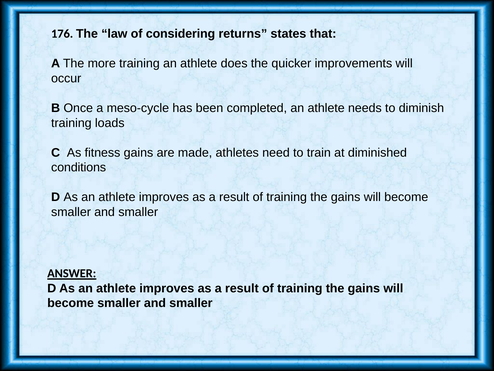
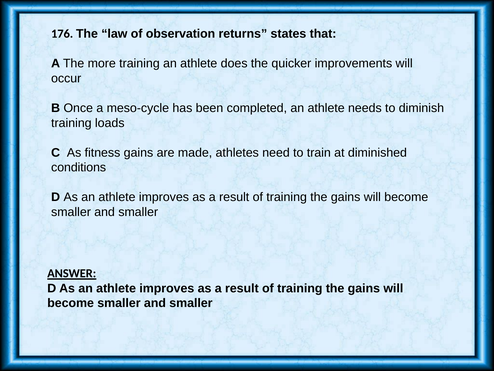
considering: considering -> observation
